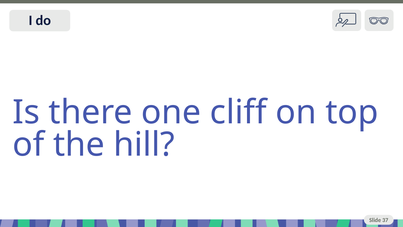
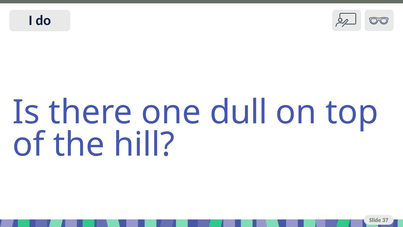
cliff: cliff -> dull
